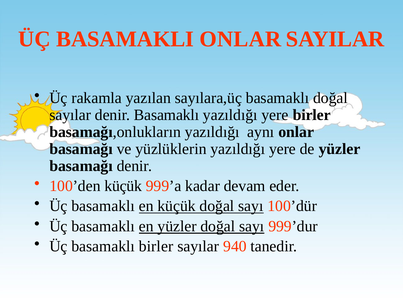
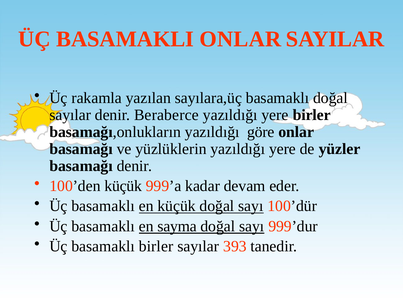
denir Basamaklı: Basamaklı -> Beraberce
aynı: aynı -> göre
en yüzler: yüzler -> sayma
940: 940 -> 393
